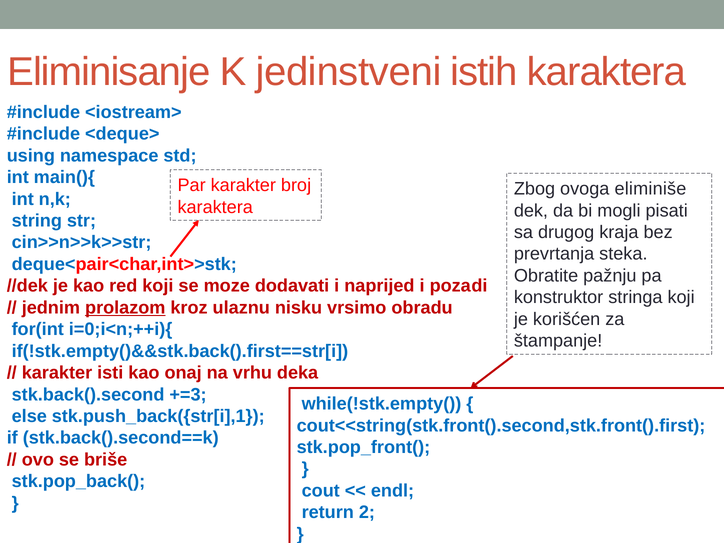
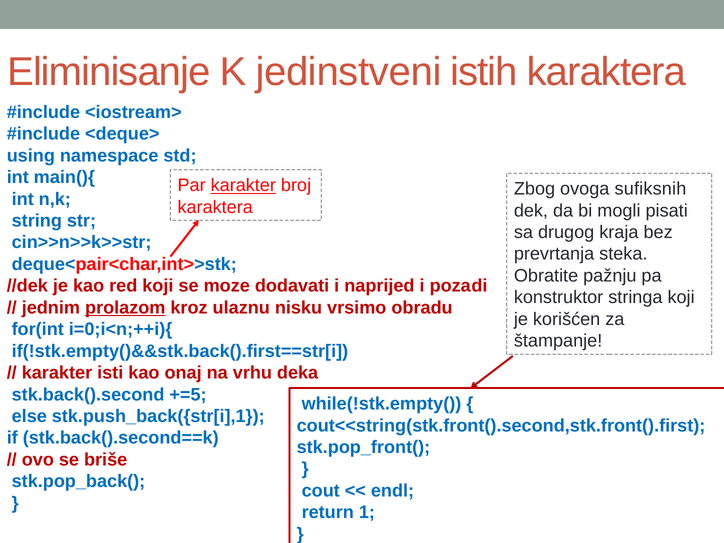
karakter at (243, 186) underline: none -> present
eliminiše: eliminiše -> sufiksnih
+=3: +=3 -> +=5
2: 2 -> 1
